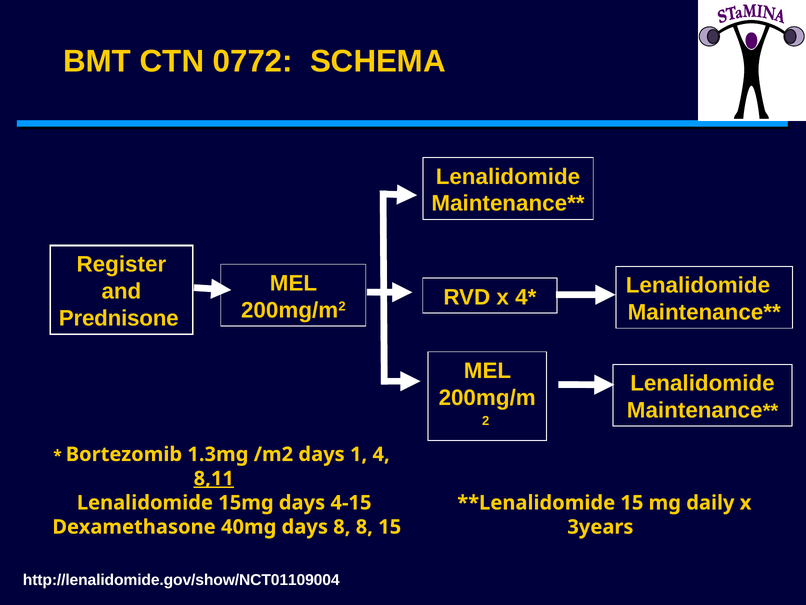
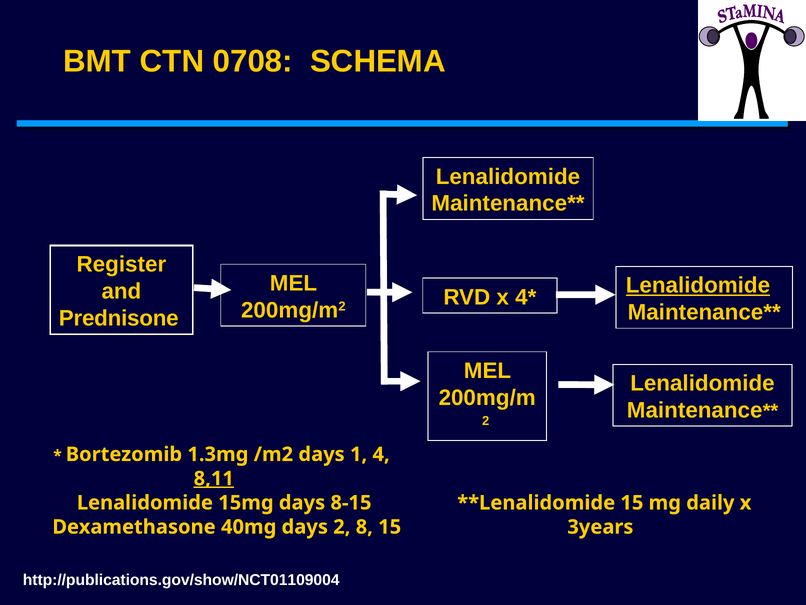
0772: 0772 -> 0708
Lenalidomide at (698, 285) underline: none -> present
4-15: 4-15 -> 8-15
days 8: 8 -> 2
http://lenalidomide.gov/show/NCT01109004: http://lenalidomide.gov/show/NCT01109004 -> http://publications.gov/show/NCT01109004
